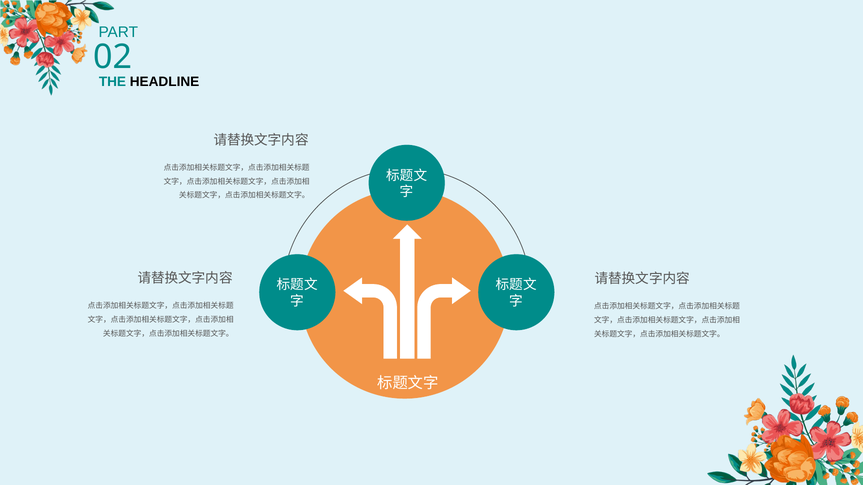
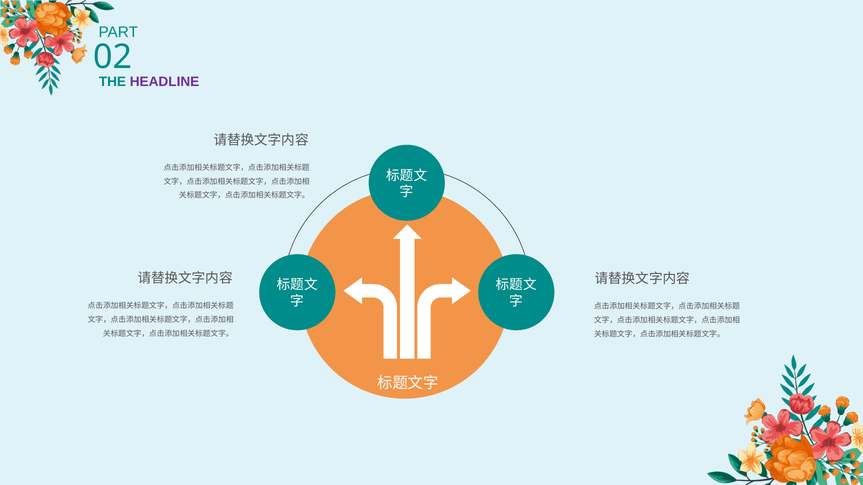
HEADLINE colour: black -> purple
